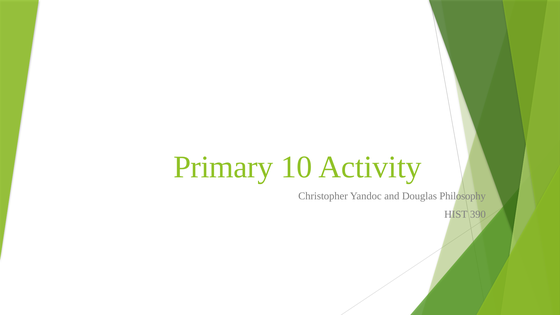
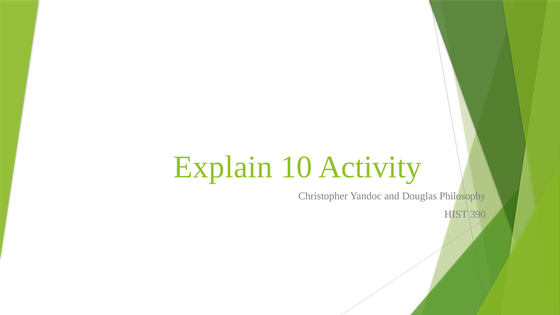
Primary: Primary -> Explain
